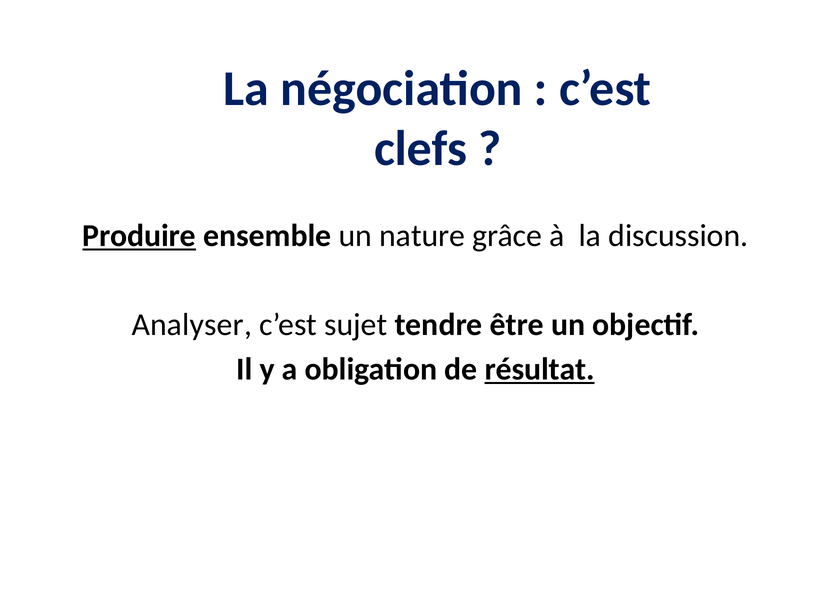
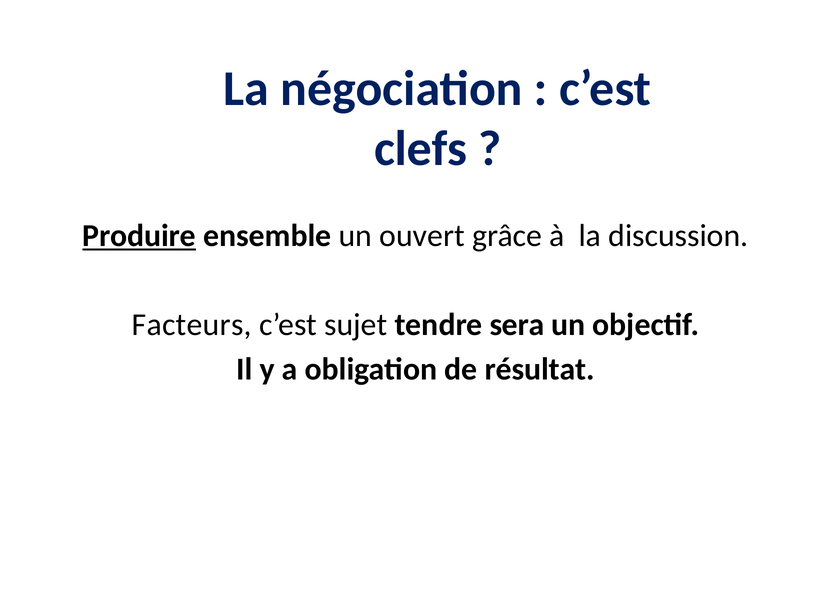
nature: nature -> ouvert
Analyser: Analyser -> Facteurs
être: être -> sera
résultat underline: present -> none
